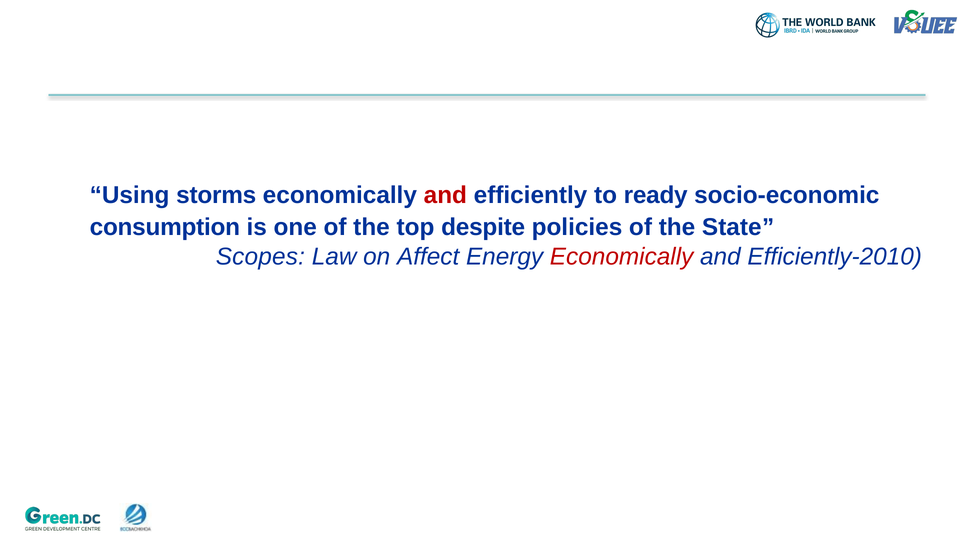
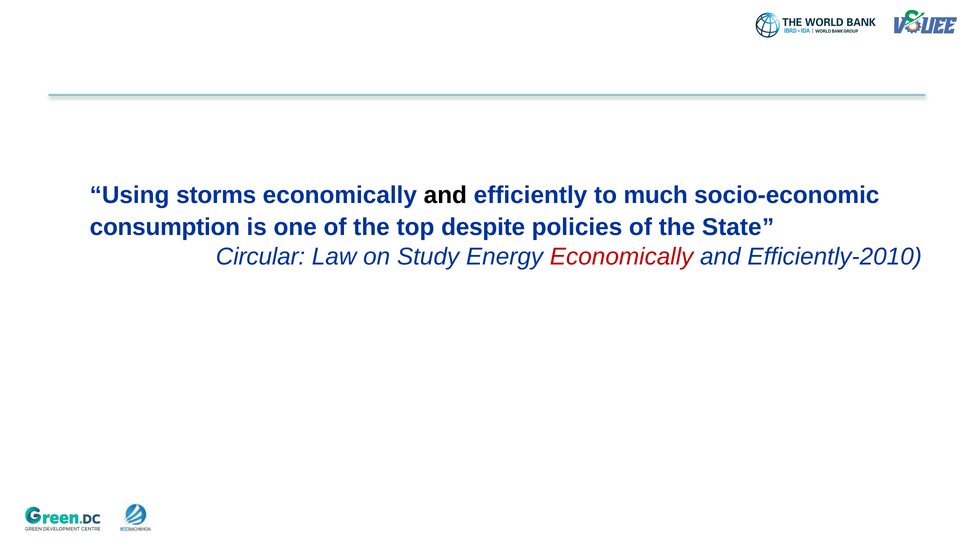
and at (445, 195) colour: red -> black
ready: ready -> much
Scopes: Scopes -> Circular
Affect: Affect -> Study
